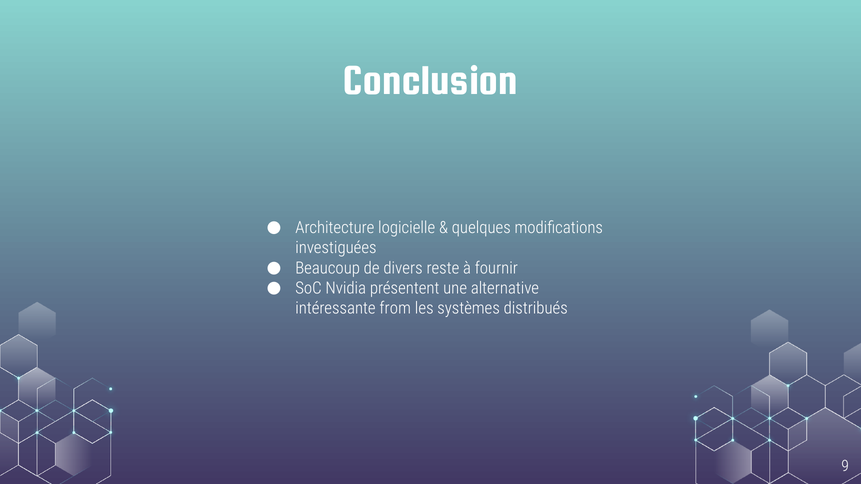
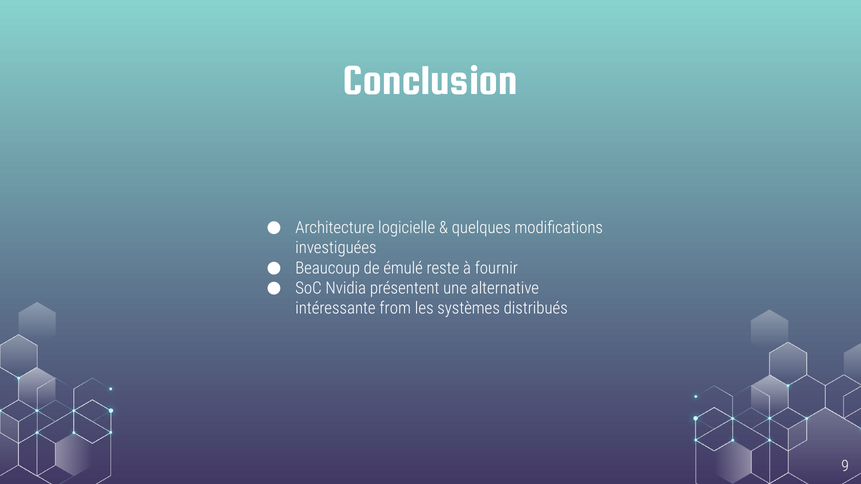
divers: divers -> émulé
